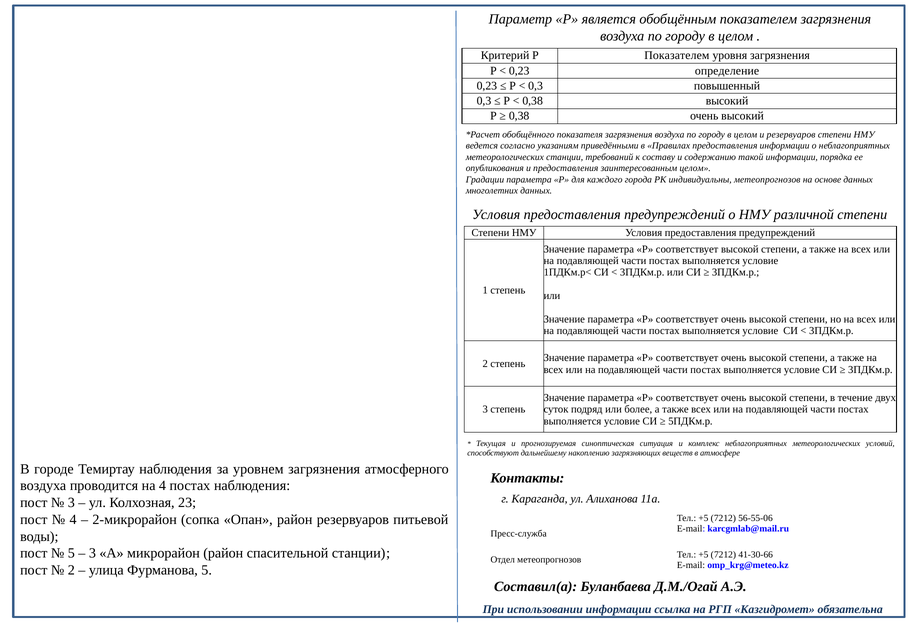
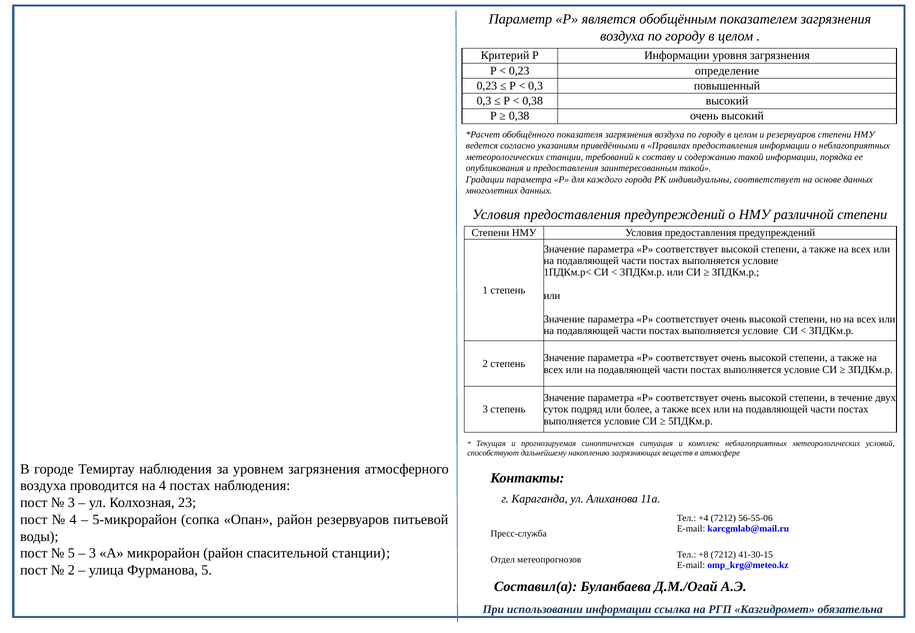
Р Показателем: Показателем -> Информации
заинтересованным целом: целом -> такой
индивидуальны метеопрогнозов: метеопрогнозов -> соответствует
2-микрорайон: 2-микрорайон -> 5-микрорайон
+5 at (703, 518): +5 -> +4
+5 at (703, 555): +5 -> +8
41-30-66: 41-30-66 -> 41-30-15
